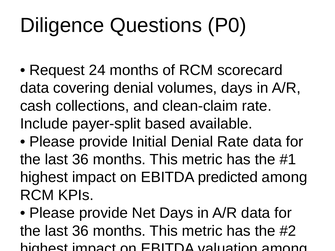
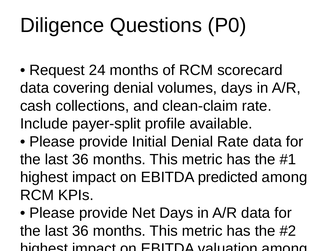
based: based -> profile
